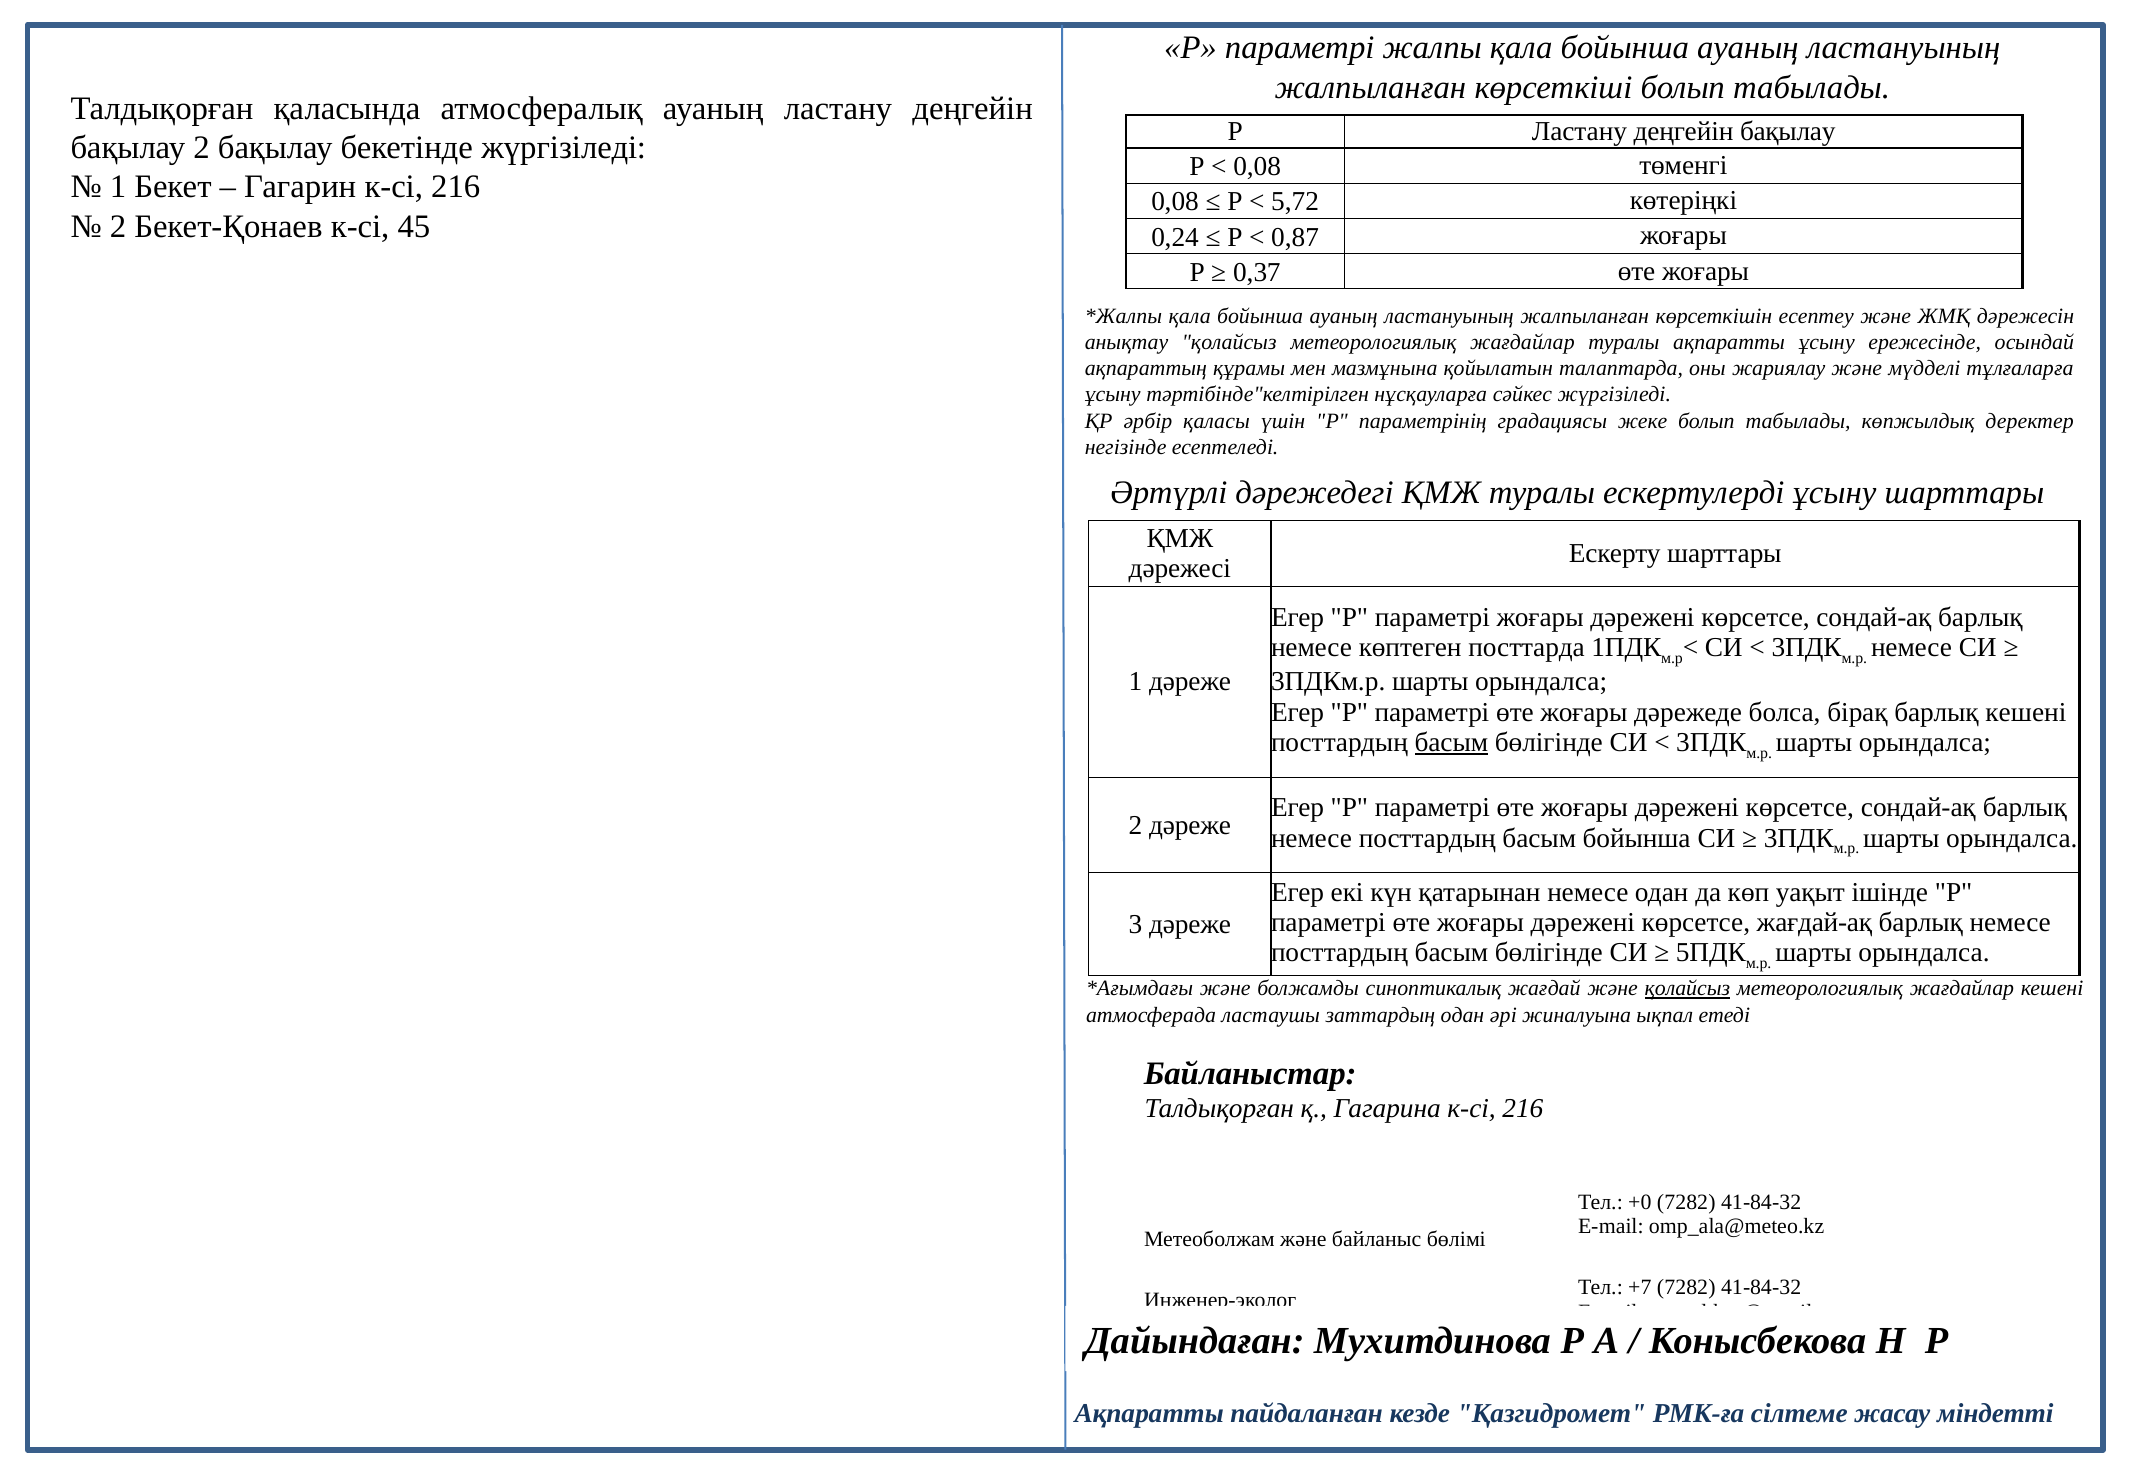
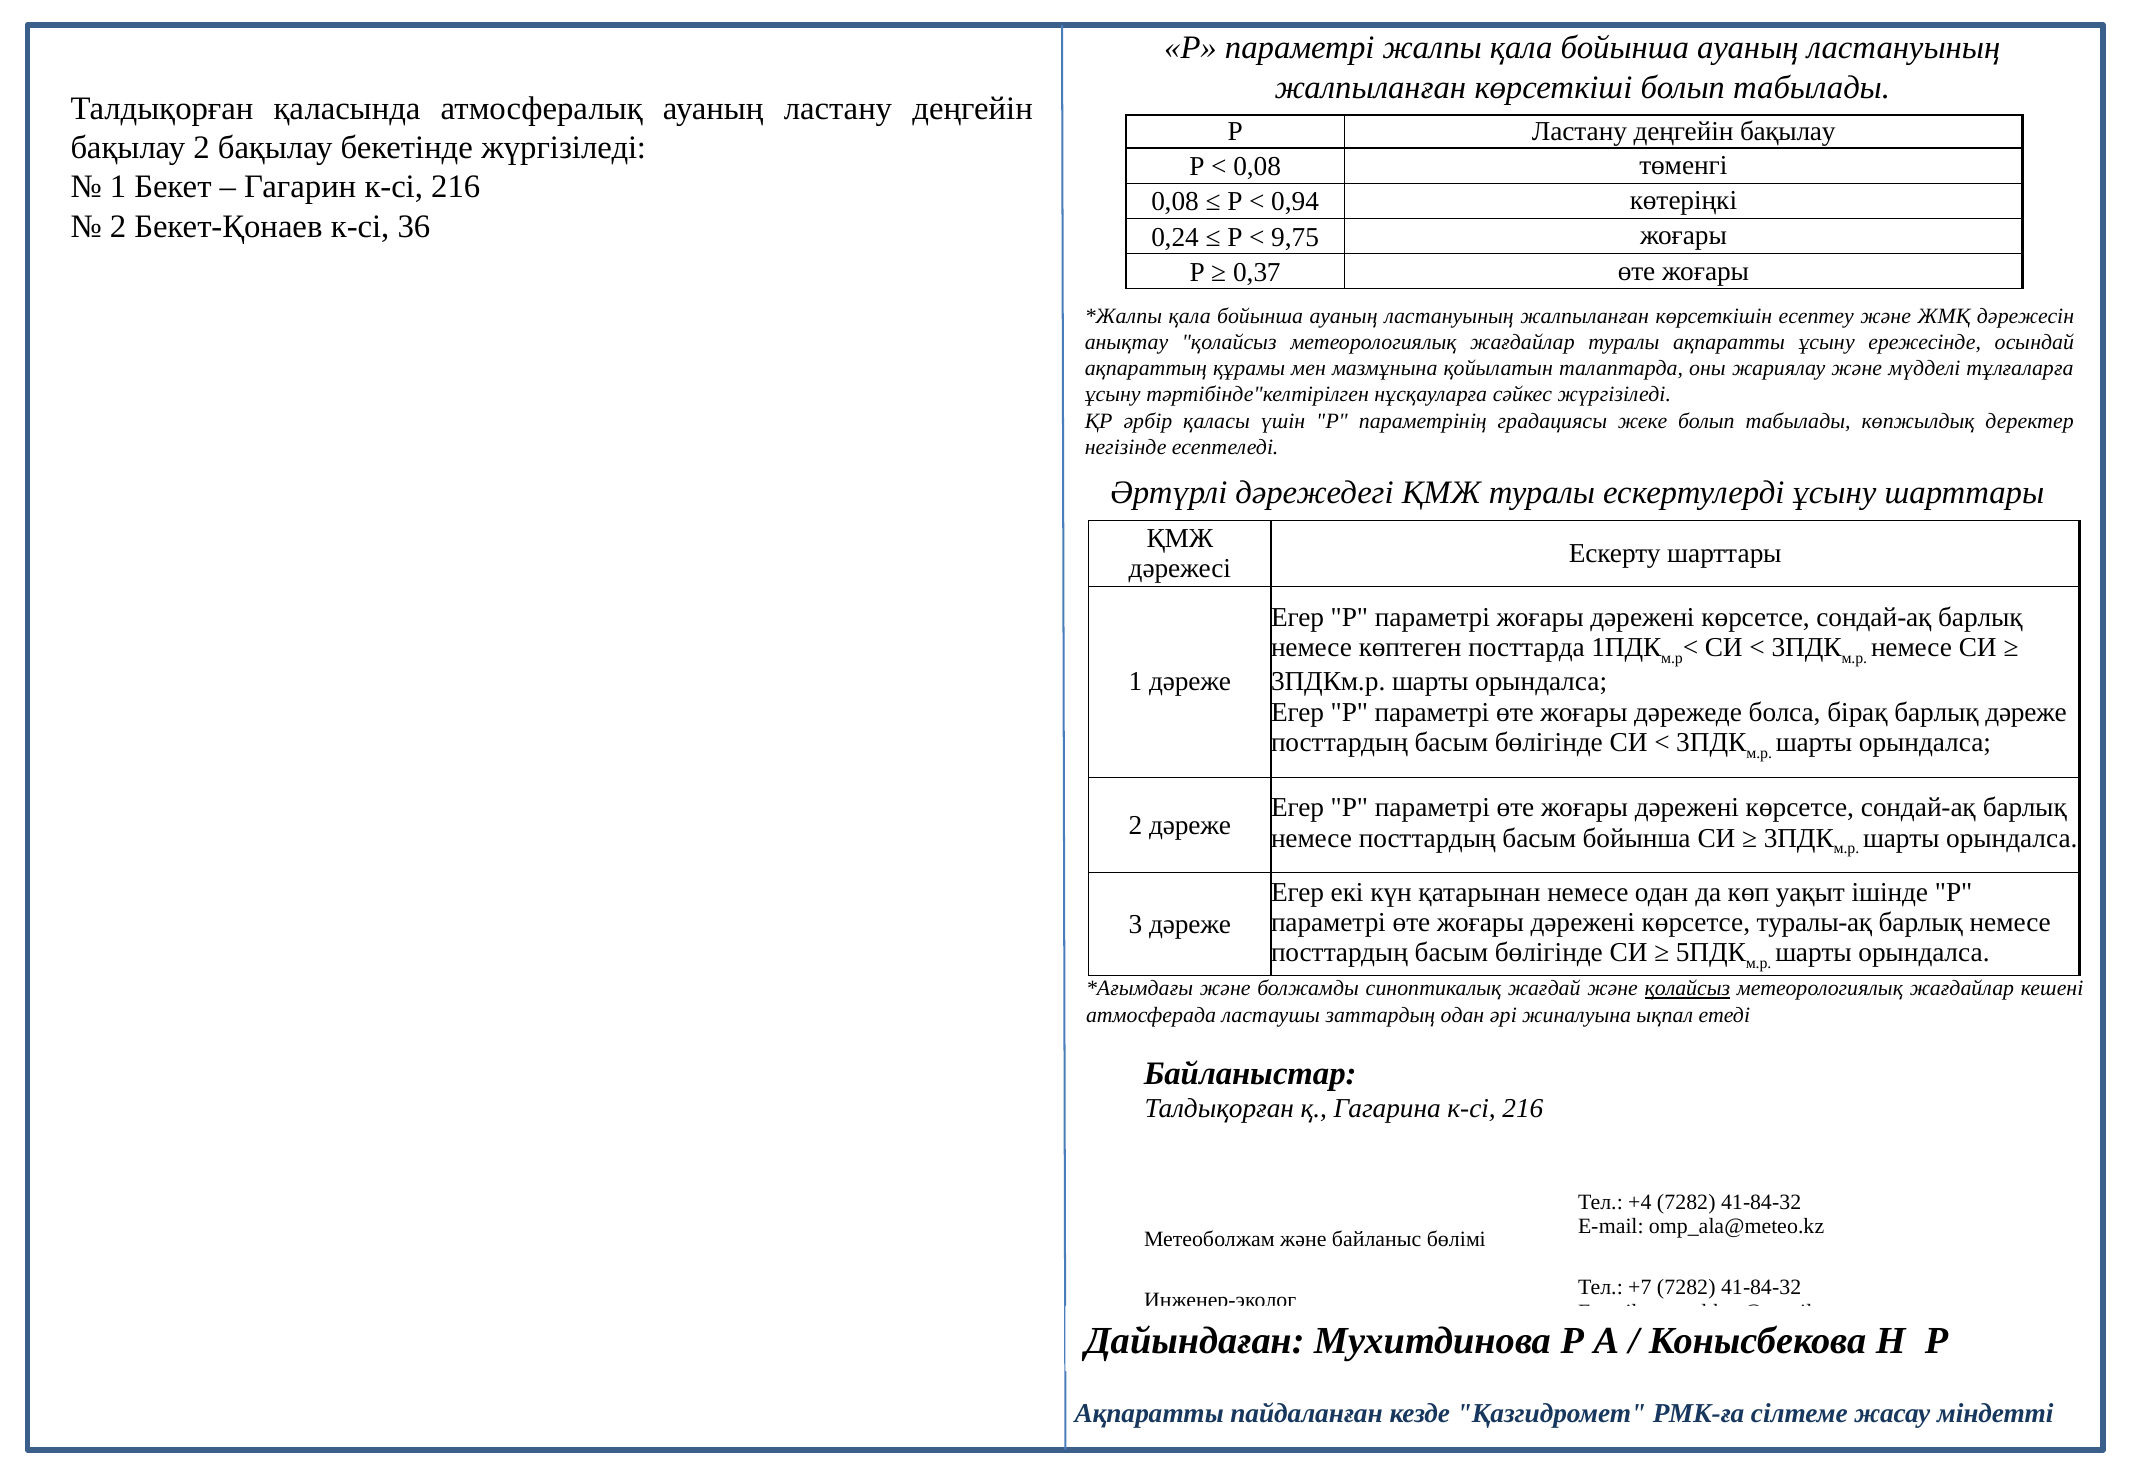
5,72: 5,72 -> 0,94
45: 45 -> 36
0,87: 0,87 -> 9,75
барлық кешені: кешені -> дәреже
басым at (1451, 742) underline: present -> none
жағдай-ақ: жағдай-ақ -> туралы-ақ
+0: +0 -> +4
